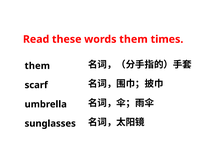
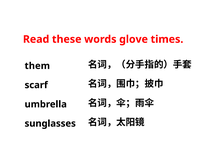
words them: them -> glove
